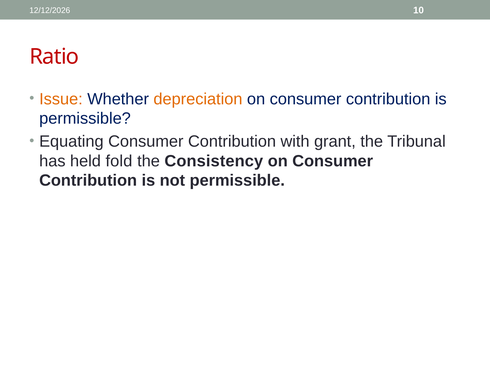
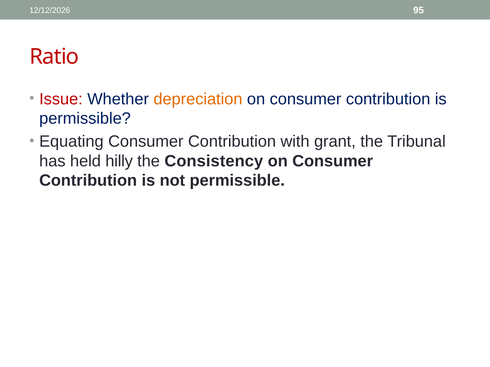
10: 10 -> 95
Issue colour: orange -> red
fold: fold -> hilly
